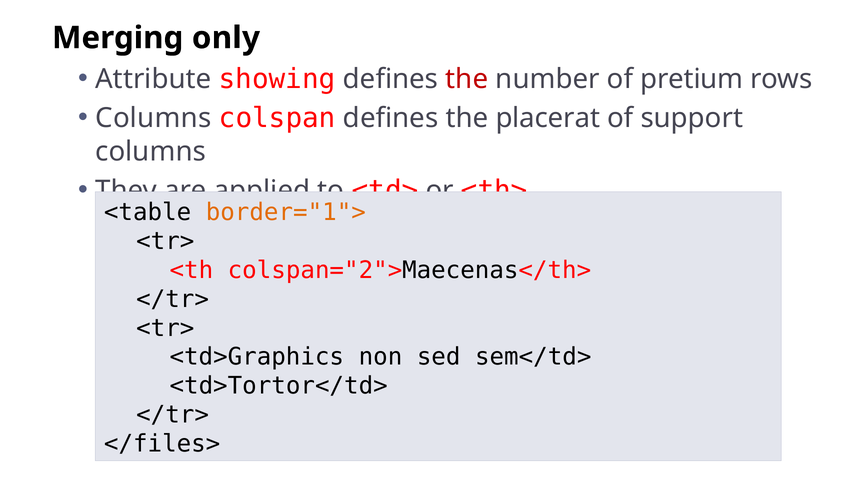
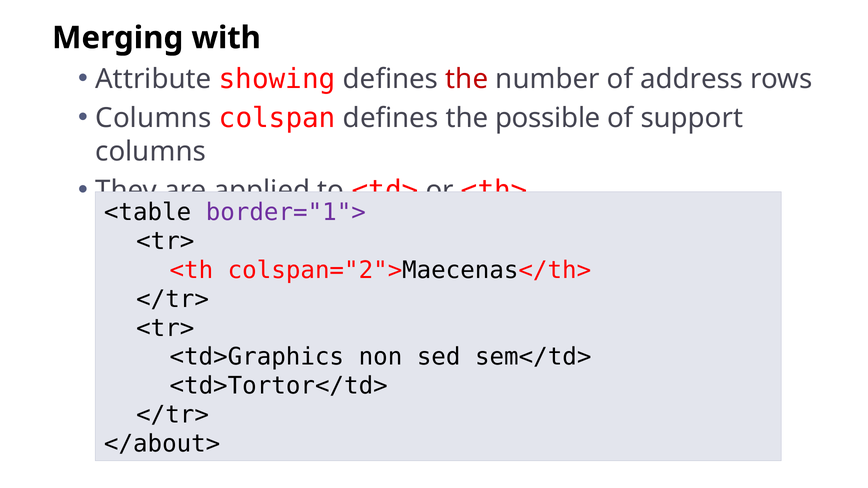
only: only -> with
pretium: pretium -> address
placerat: placerat -> possible
border="1"> colour: orange -> purple
</files>: </files> -> </about>
